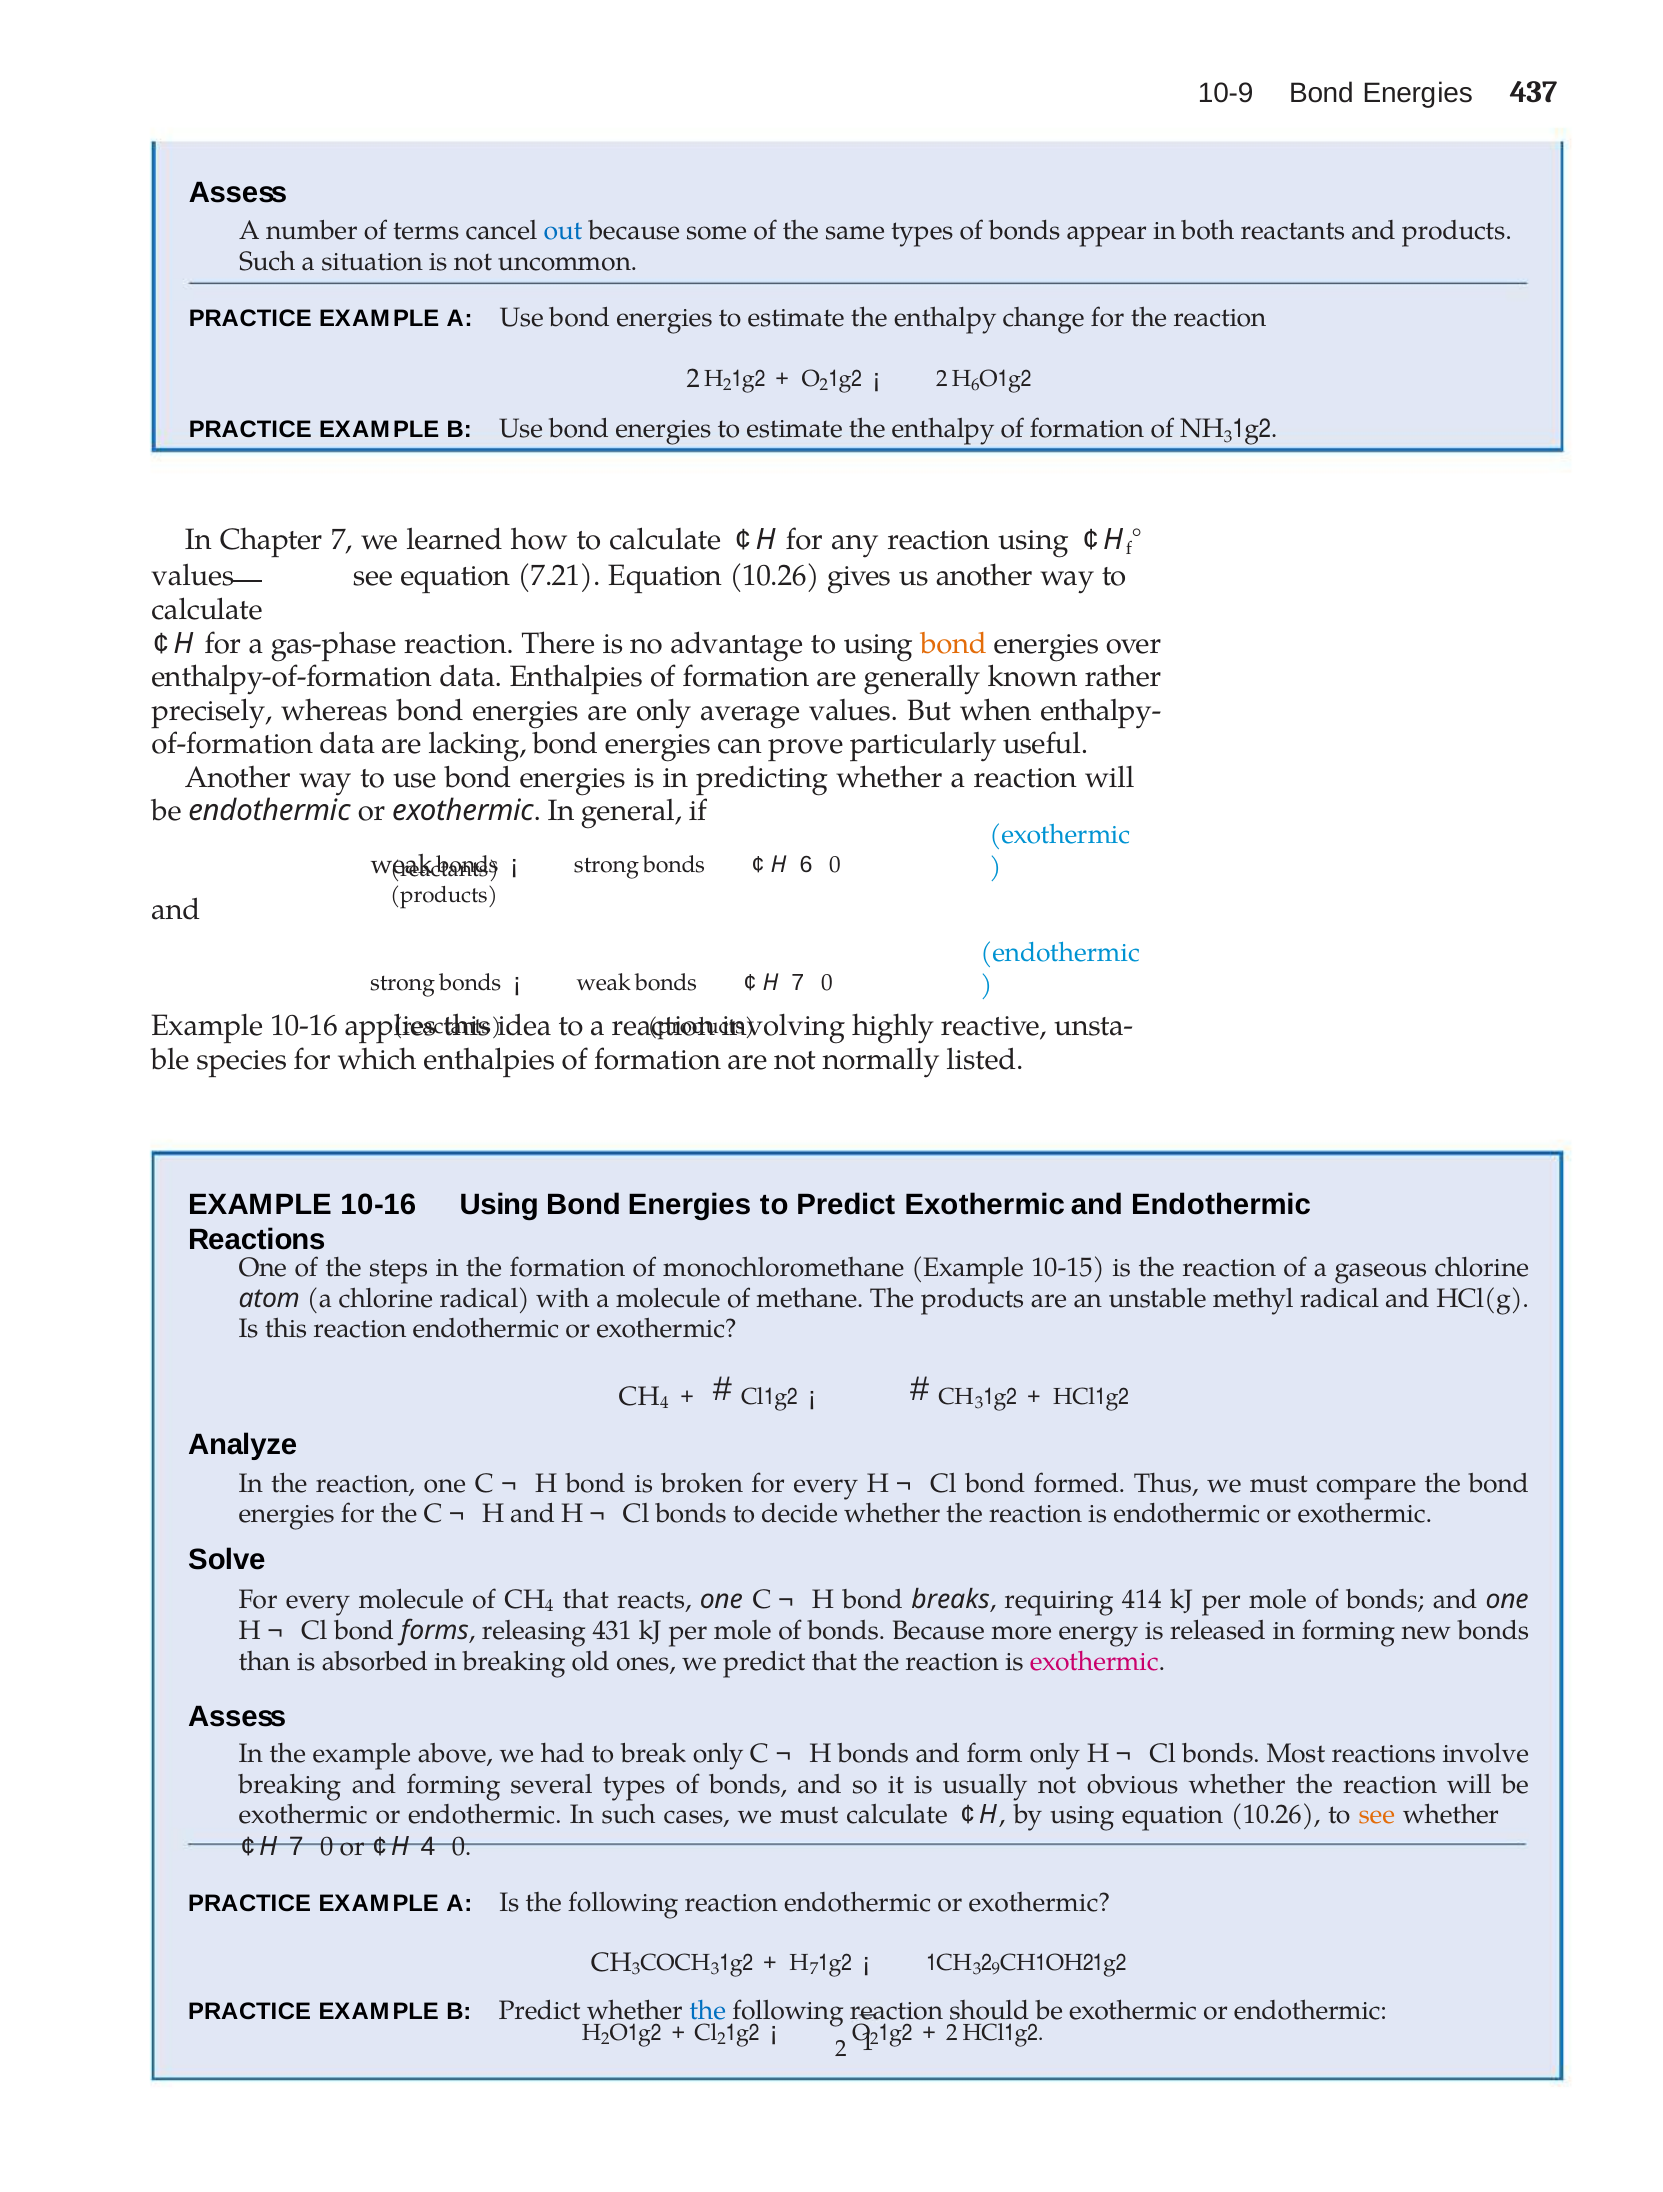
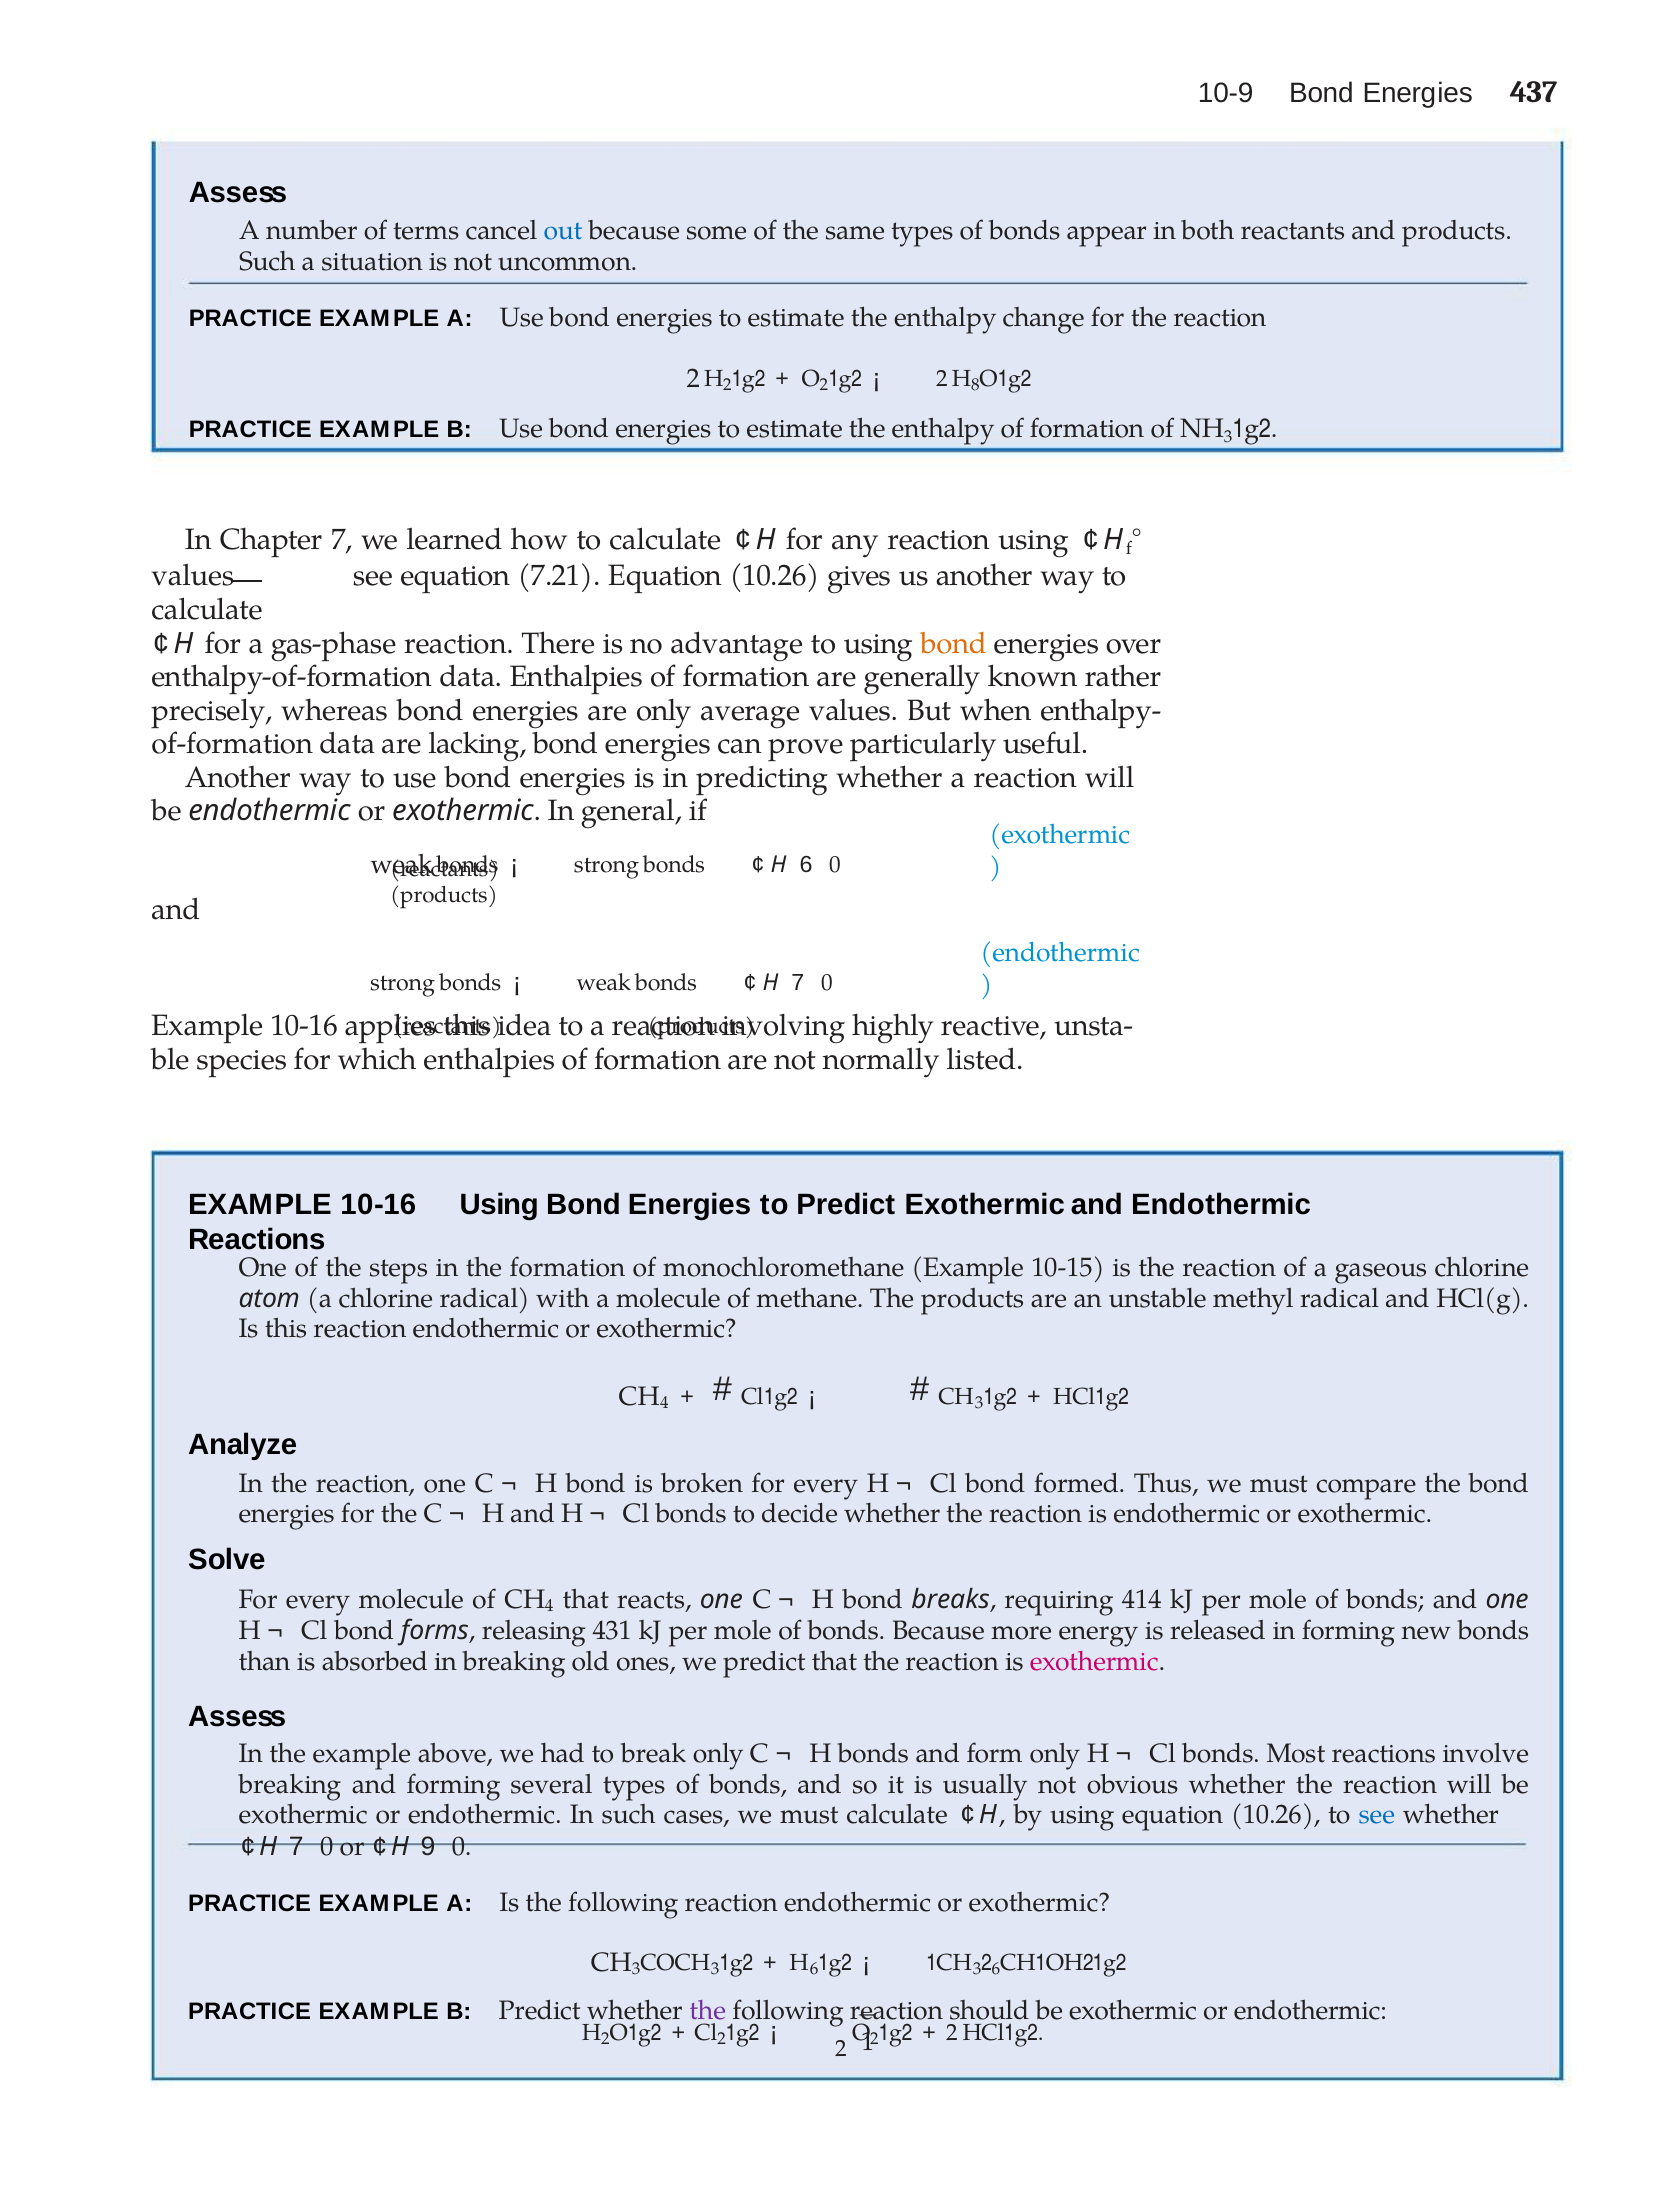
2 H 6: 6 -> 8
see at (1377, 1815) colour: orange -> blue
¢H 4: 4 -> 9
7 at (814, 1969): 7 -> 6
2 9: 9 -> 6
the at (708, 2011) colour: blue -> purple
